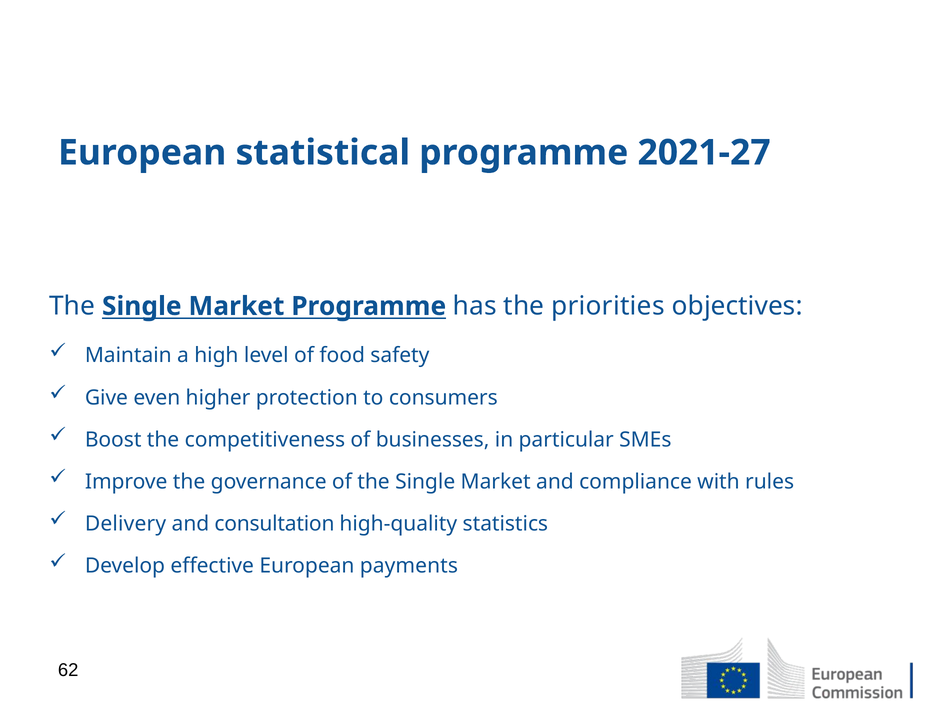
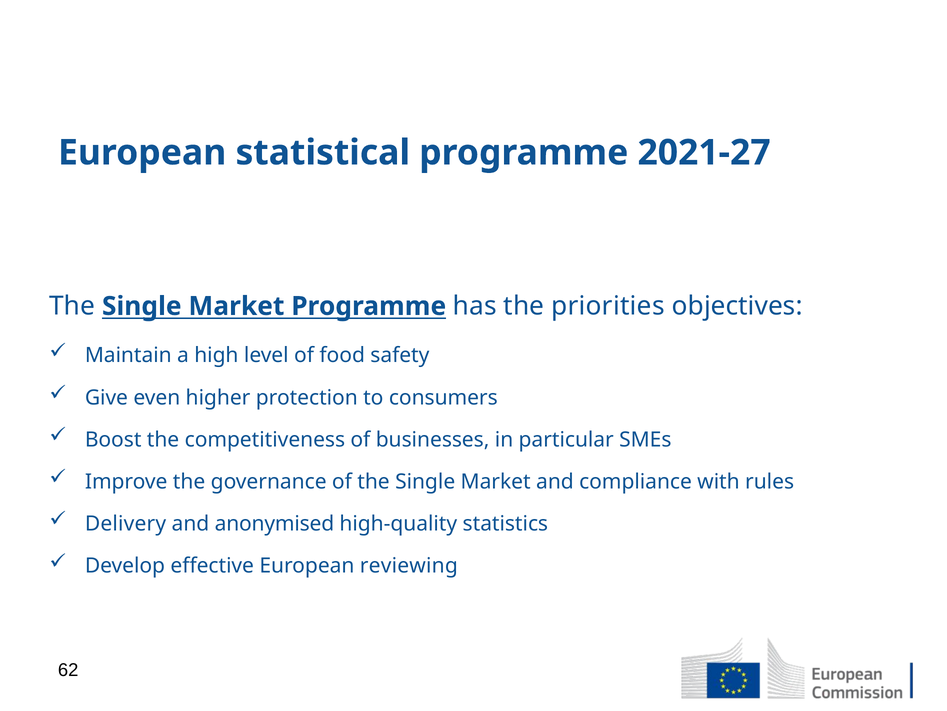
consultation: consultation -> anonymised
payments: payments -> reviewing
